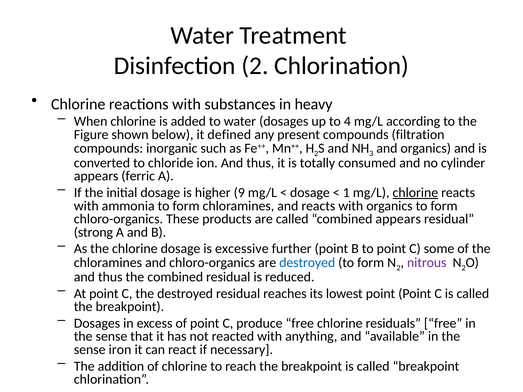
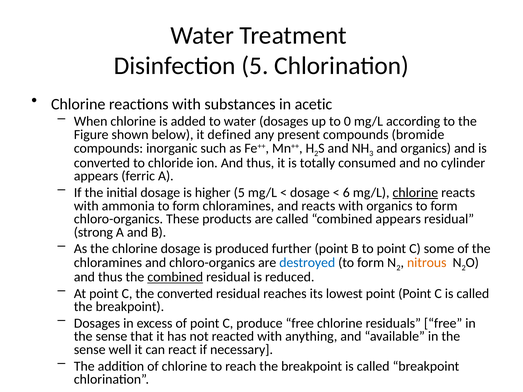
Disinfection 2: 2 -> 5
heavy: heavy -> acetic
4: 4 -> 0
filtration: filtration -> bromide
higher 9: 9 -> 5
1: 1 -> 6
excessive: excessive -> produced
nitrous colour: purple -> orange
combined at (175, 277) underline: none -> present
the destroyed: destroyed -> converted
iron: iron -> well
